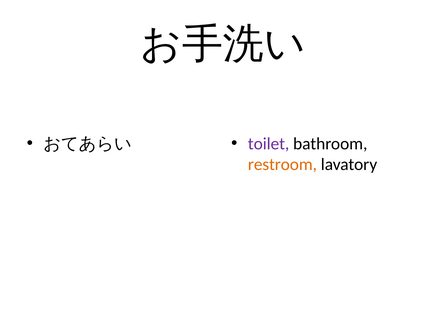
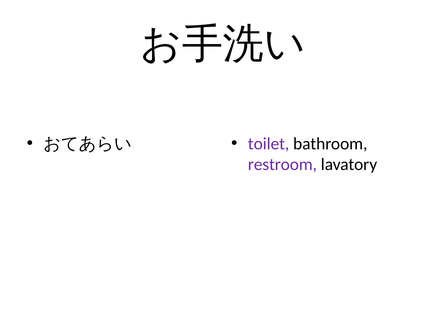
restroom colour: orange -> purple
